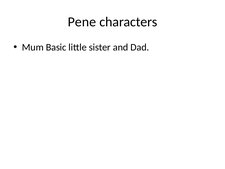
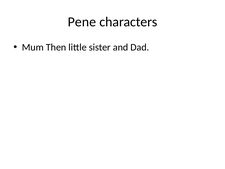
Basic: Basic -> Then
